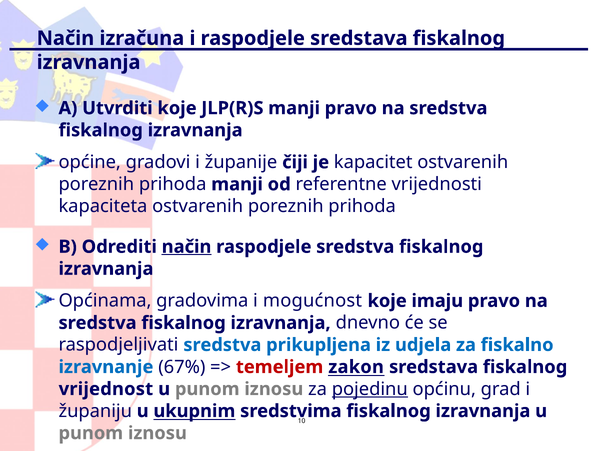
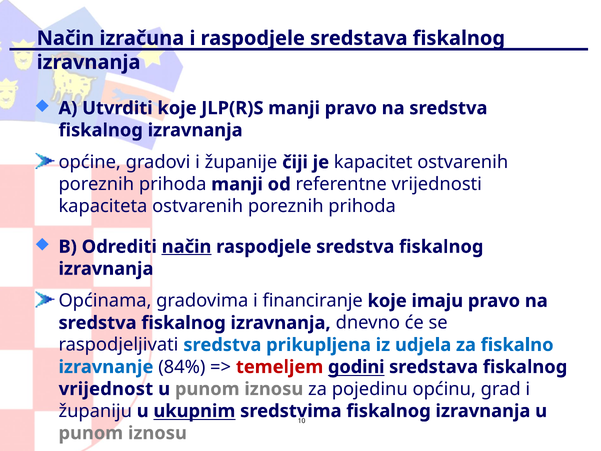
mogućnost: mogućnost -> financiranje
67%: 67% -> 84%
zakon: zakon -> godini
pojedinu underline: present -> none
